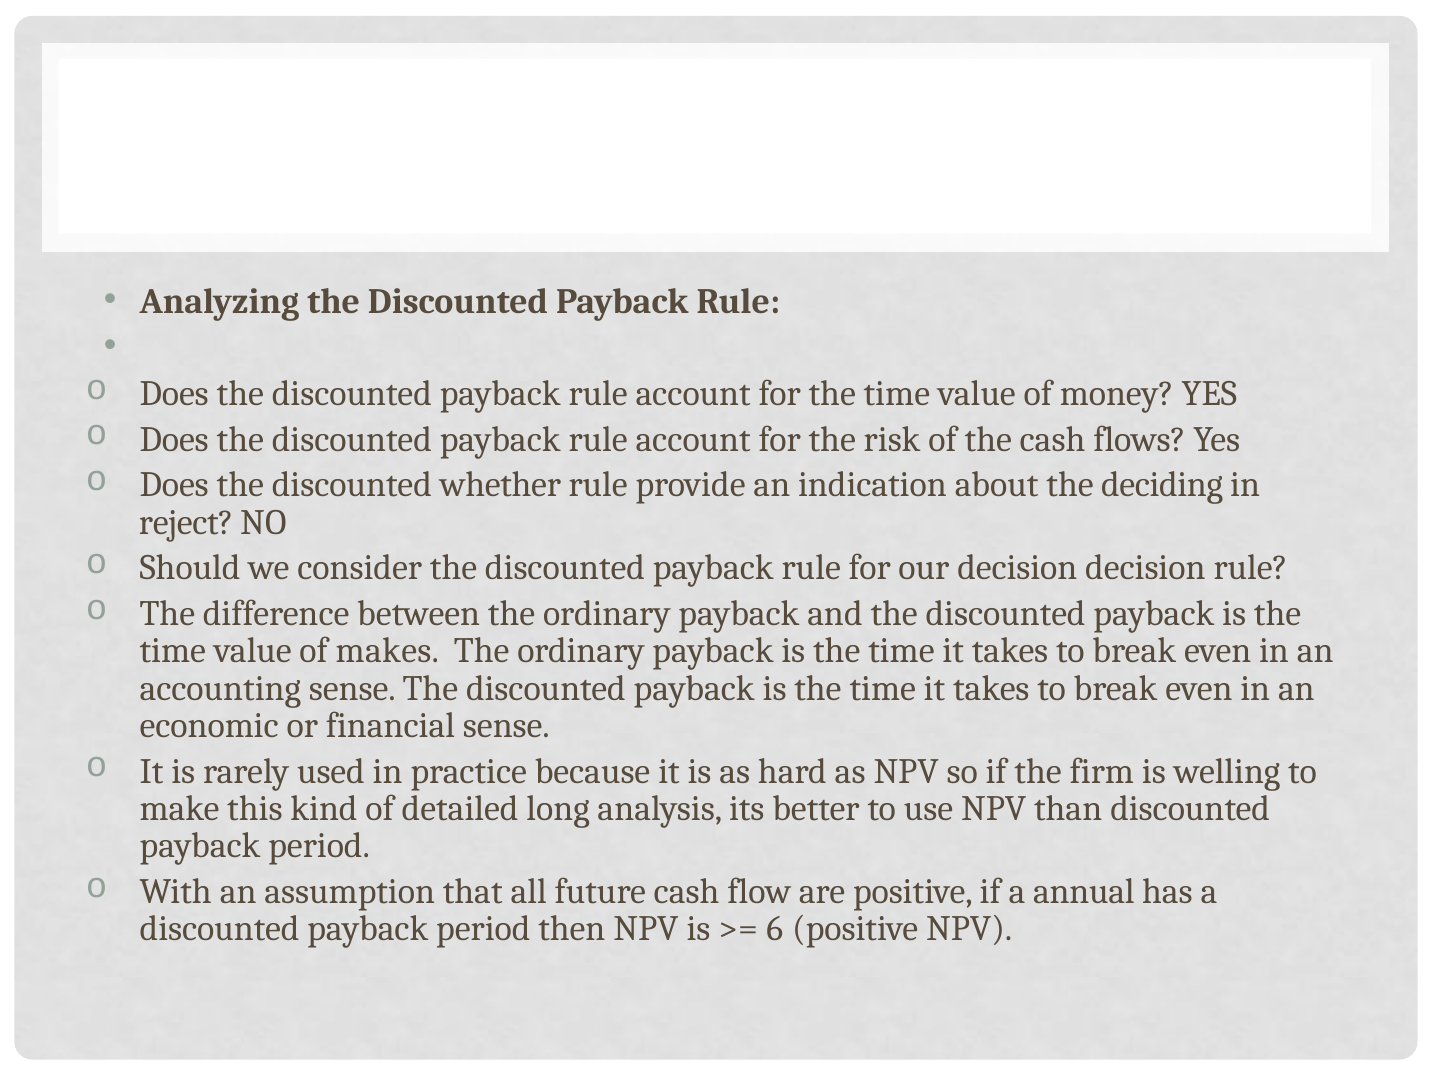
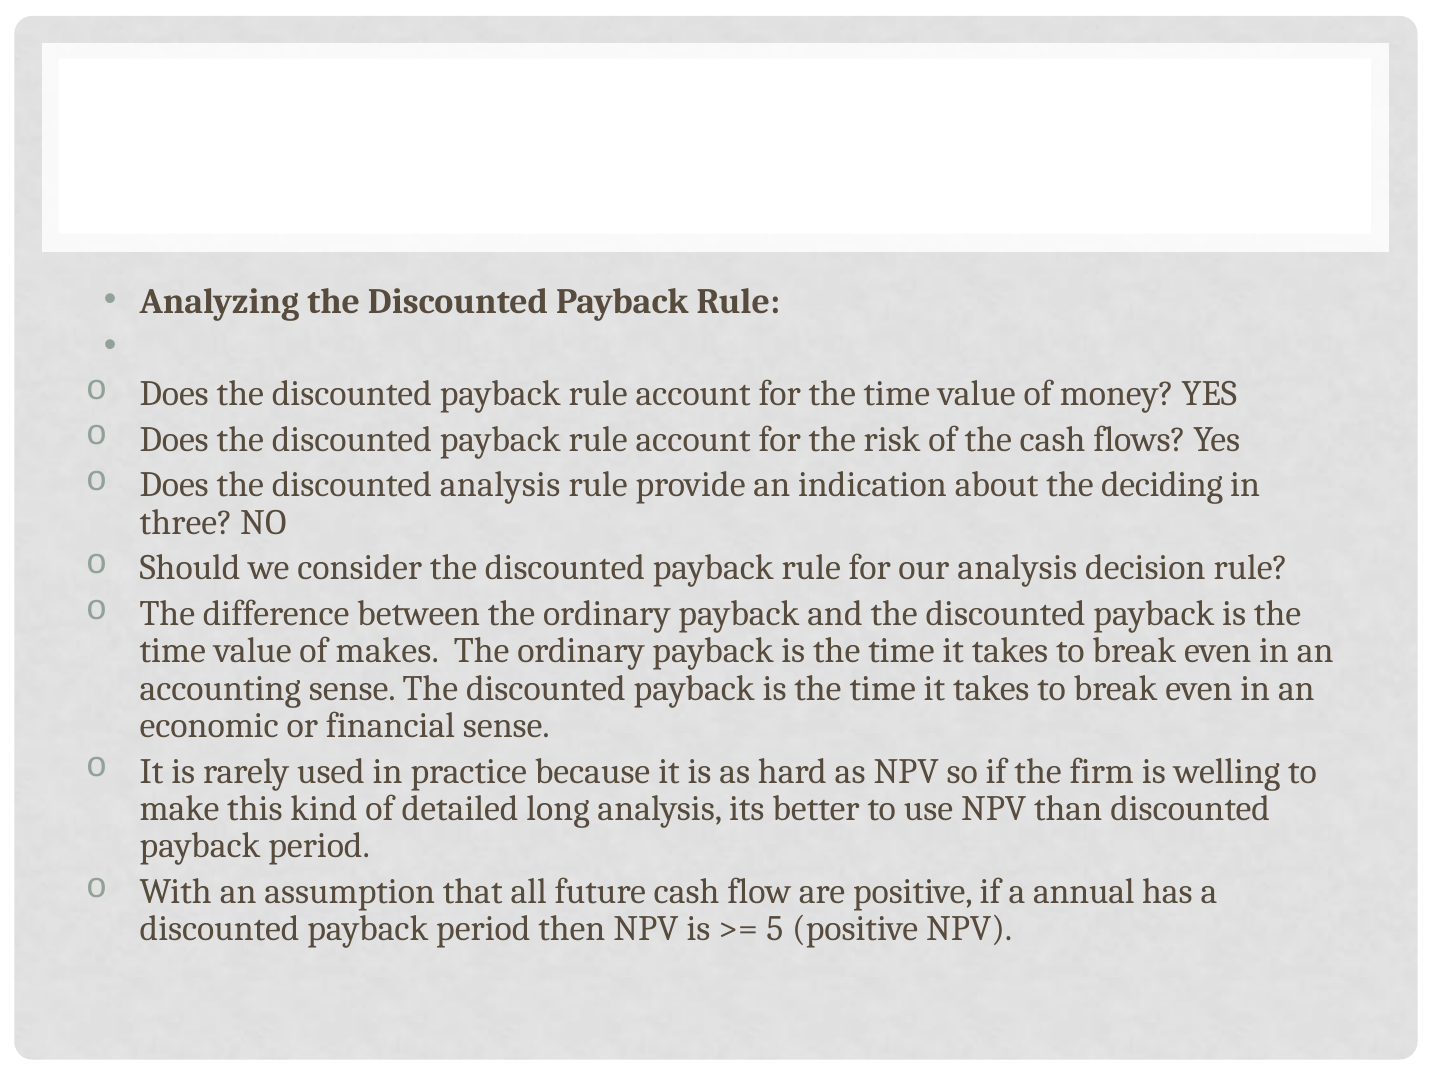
discounted whether: whether -> analysis
reject: reject -> three
our decision: decision -> analysis
6: 6 -> 5
